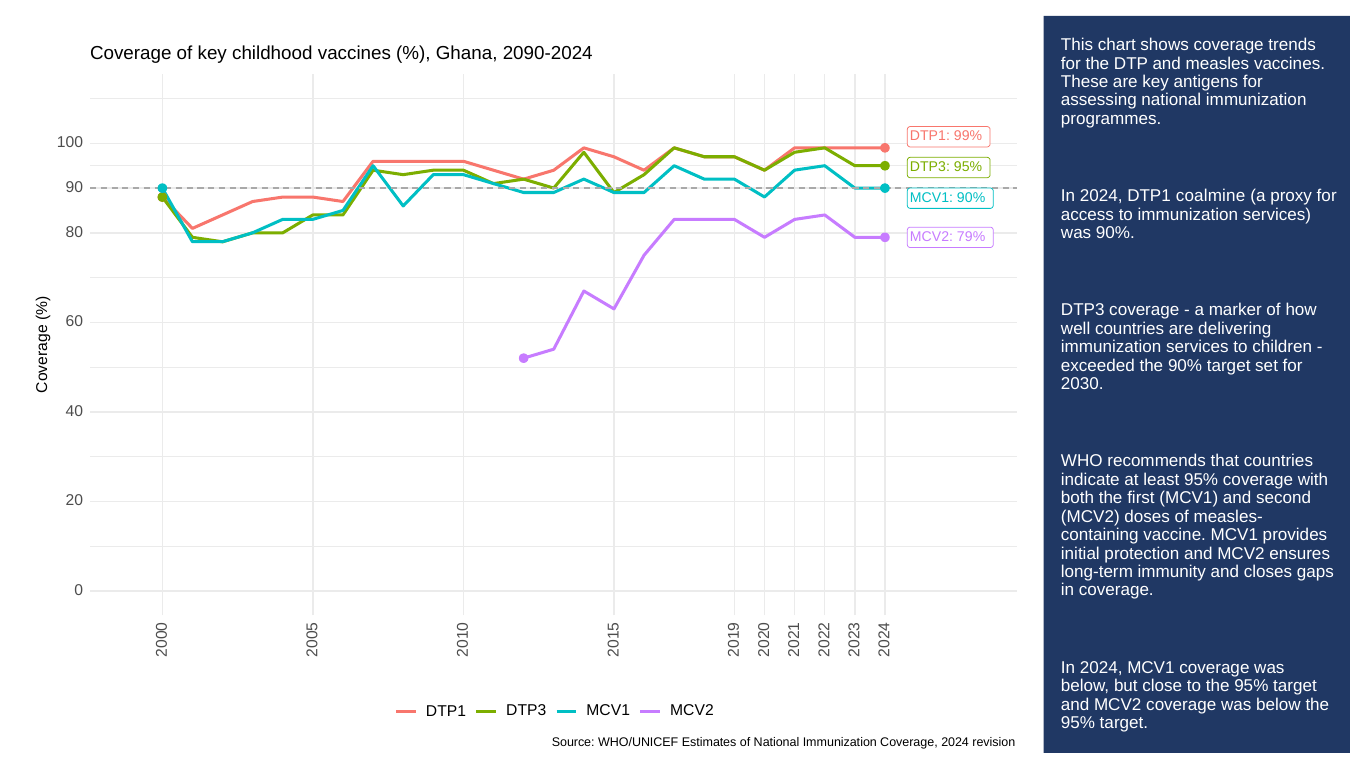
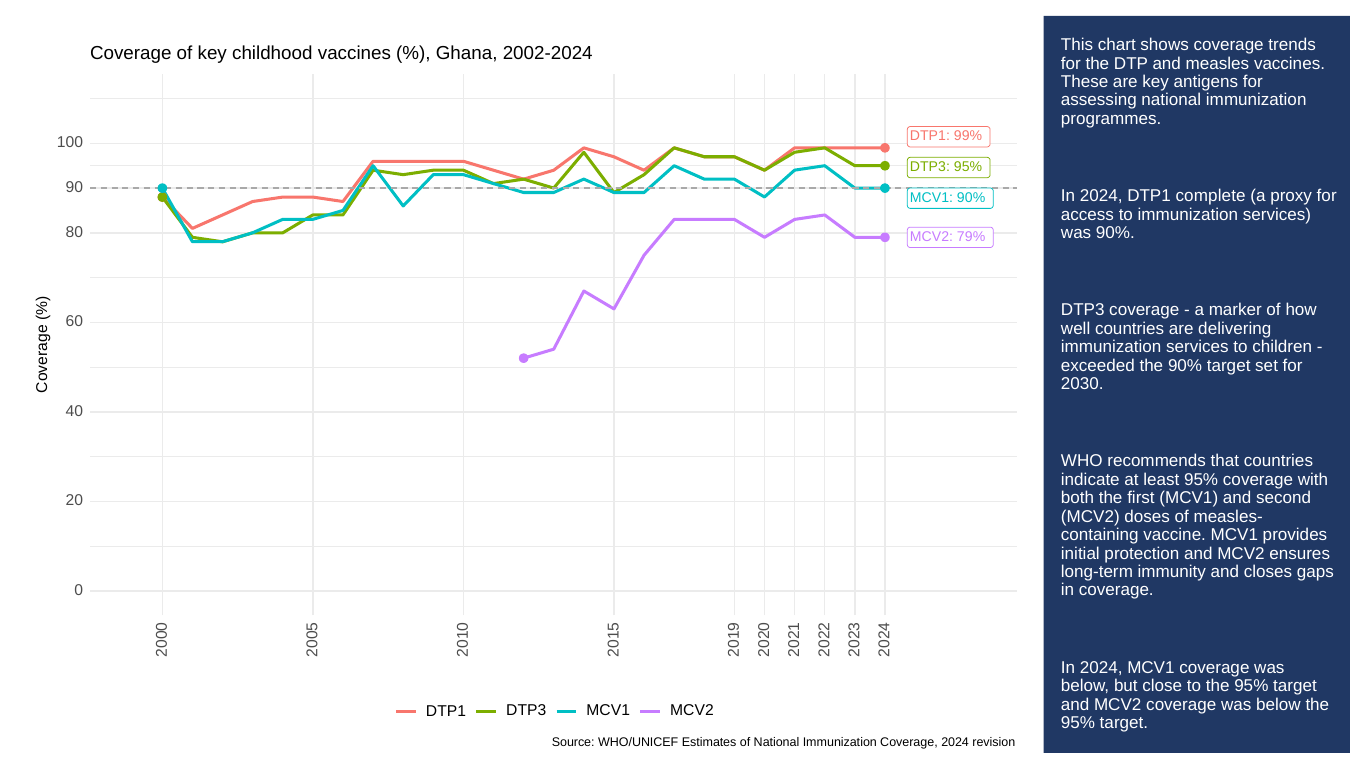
2090-2024: 2090-2024 -> 2002-2024
coalmine: coalmine -> complete
